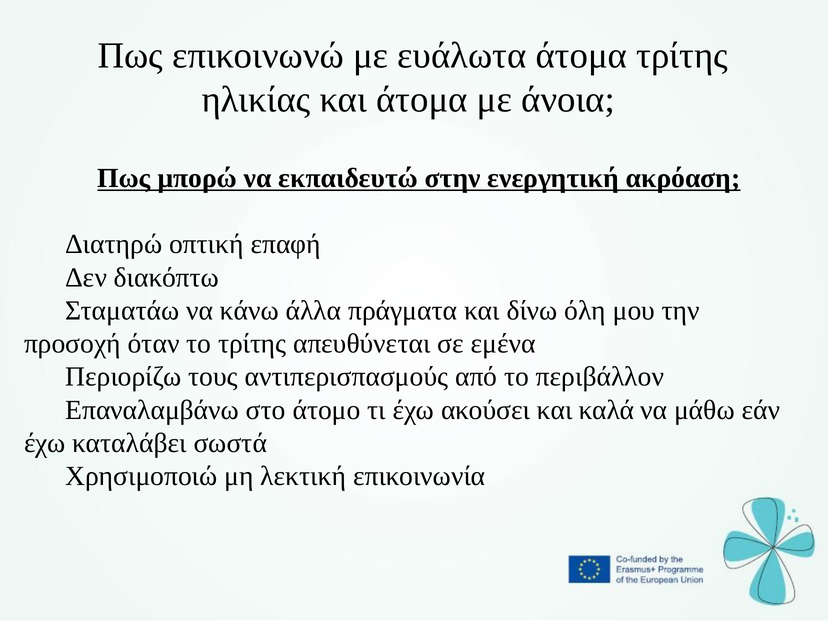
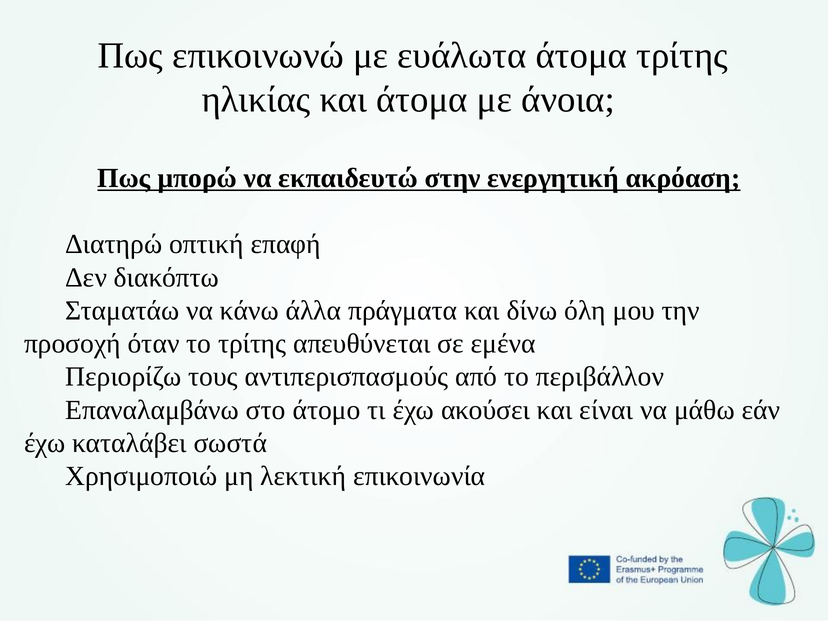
καλά: καλά -> είναι
